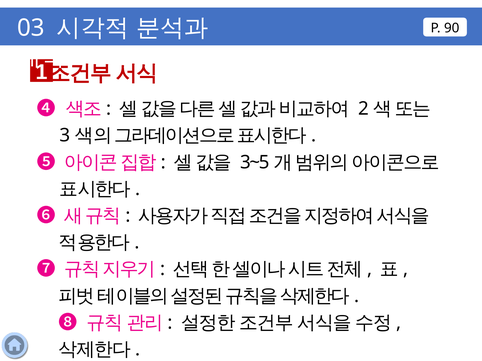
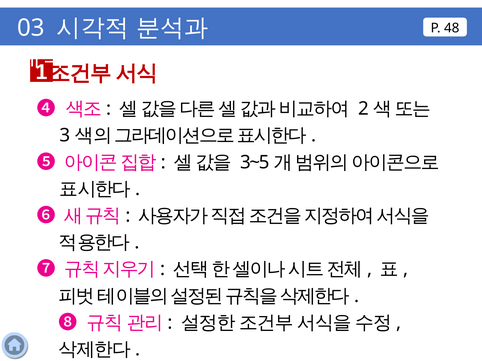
90: 90 -> 48
